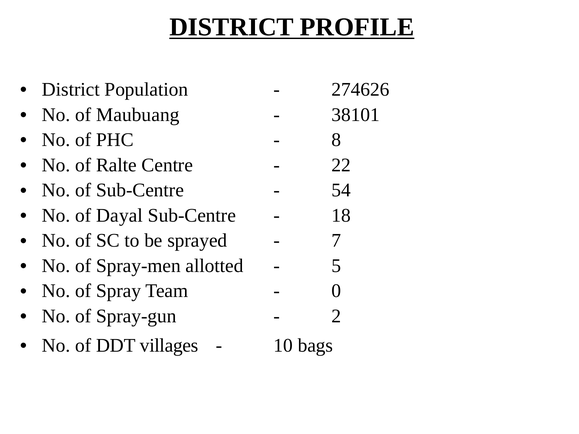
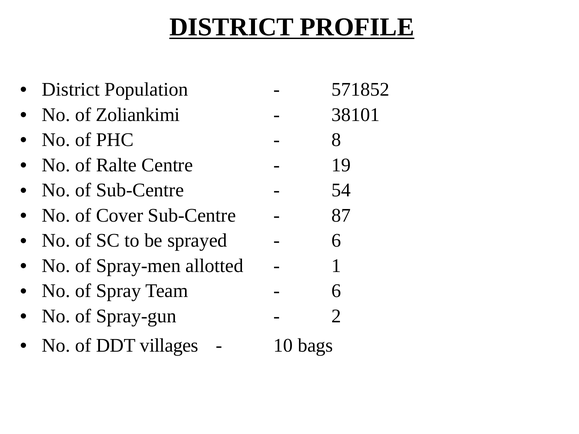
274626: 274626 -> 571852
Maubuang: Maubuang -> Zoliankimi
22: 22 -> 19
Dayal: Dayal -> Cover
18: 18 -> 87
7 at (336, 241): 7 -> 6
5: 5 -> 1
0 at (336, 291): 0 -> 6
